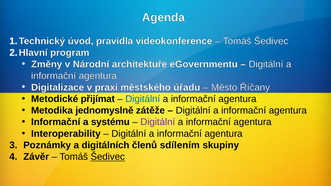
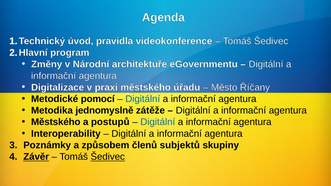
přijímat: přijímat -> pomocí
Informační at (56, 122): Informační -> Městského
systému: systému -> postupů
Digitální at (158, 122) colour: purple -> blue
digitálních: digitálních -> způsobem
sdílením: sdílením -> subjektů
Závěr underline: none -> present
